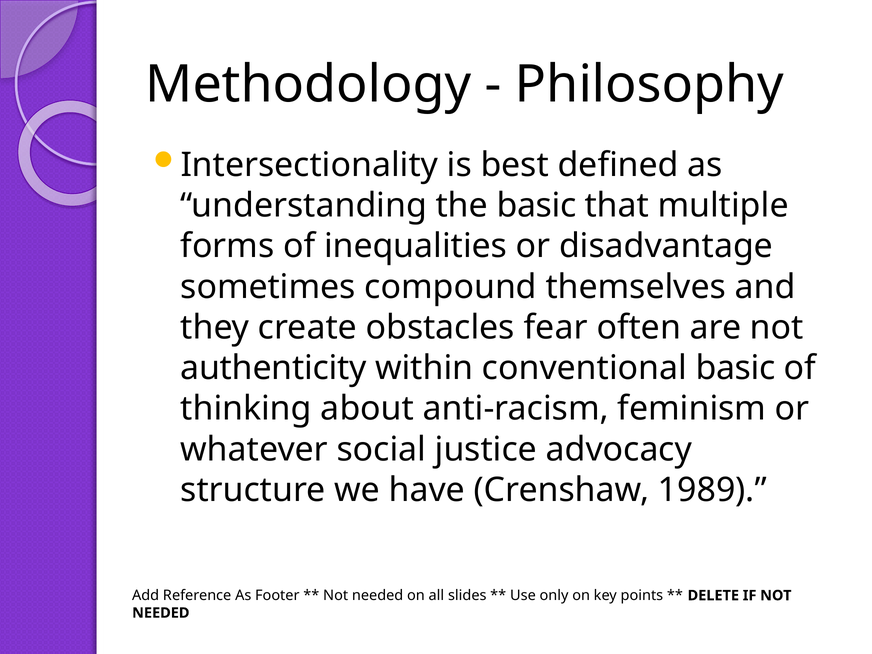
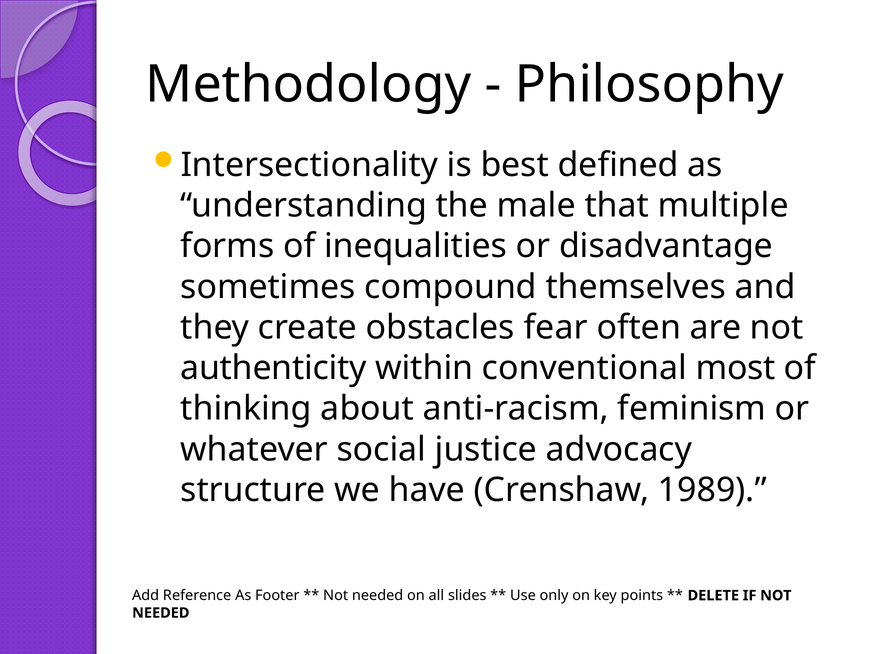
the basic: basic -> male
conventional basic: basic -> most
